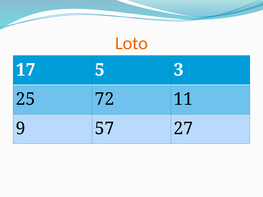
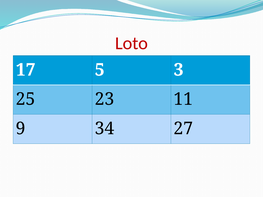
Loto colour: orange -> red
72: 72 -> 23
57: 57 -> 34
